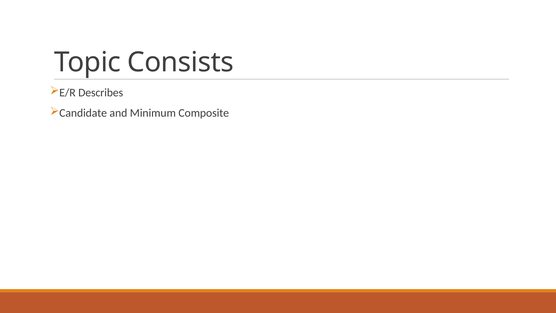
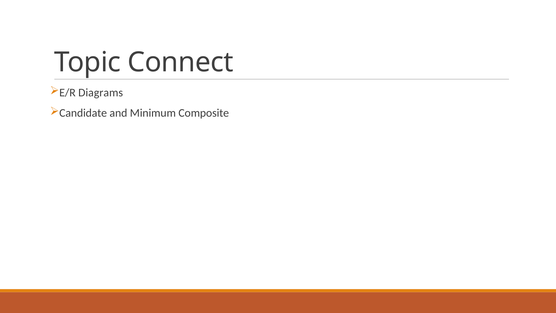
Consists: Consists -> Connect
Describes: Describes -> Diagrams
